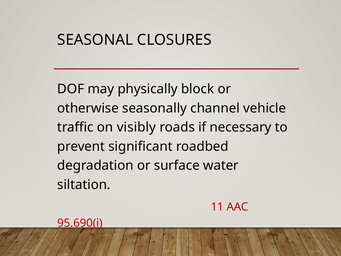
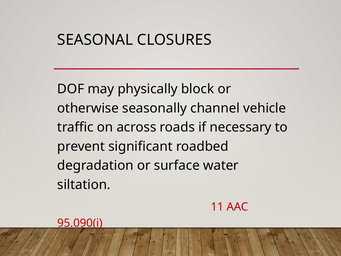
visibly: visibly -> across
95.690(i: 95.690(i -> 95.090(i
